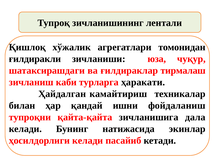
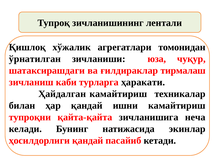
ғилдиракли: ғилдиракли -> ўрнатилган
ишни фойдаланиш: фойдаланиш -> камайтириш
дала: дала -> неча
ҳосилдорлиги келади: келади -> қандай
